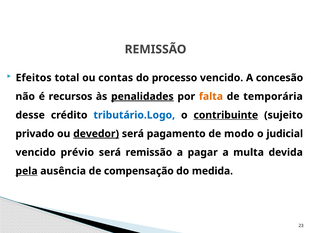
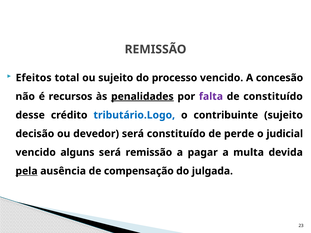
ou contas: contas -> sujeito
falta colour: orange -> purple
de temporária: temporária -> constituído
contribuinte underline: present -> none
privado: privado -> decisão
devedor underline: present -> none
será pagamento: pagamento -> constituído
modo: modo -> perde
prévio: prévio -> alguns
medida: medida -> julgada
